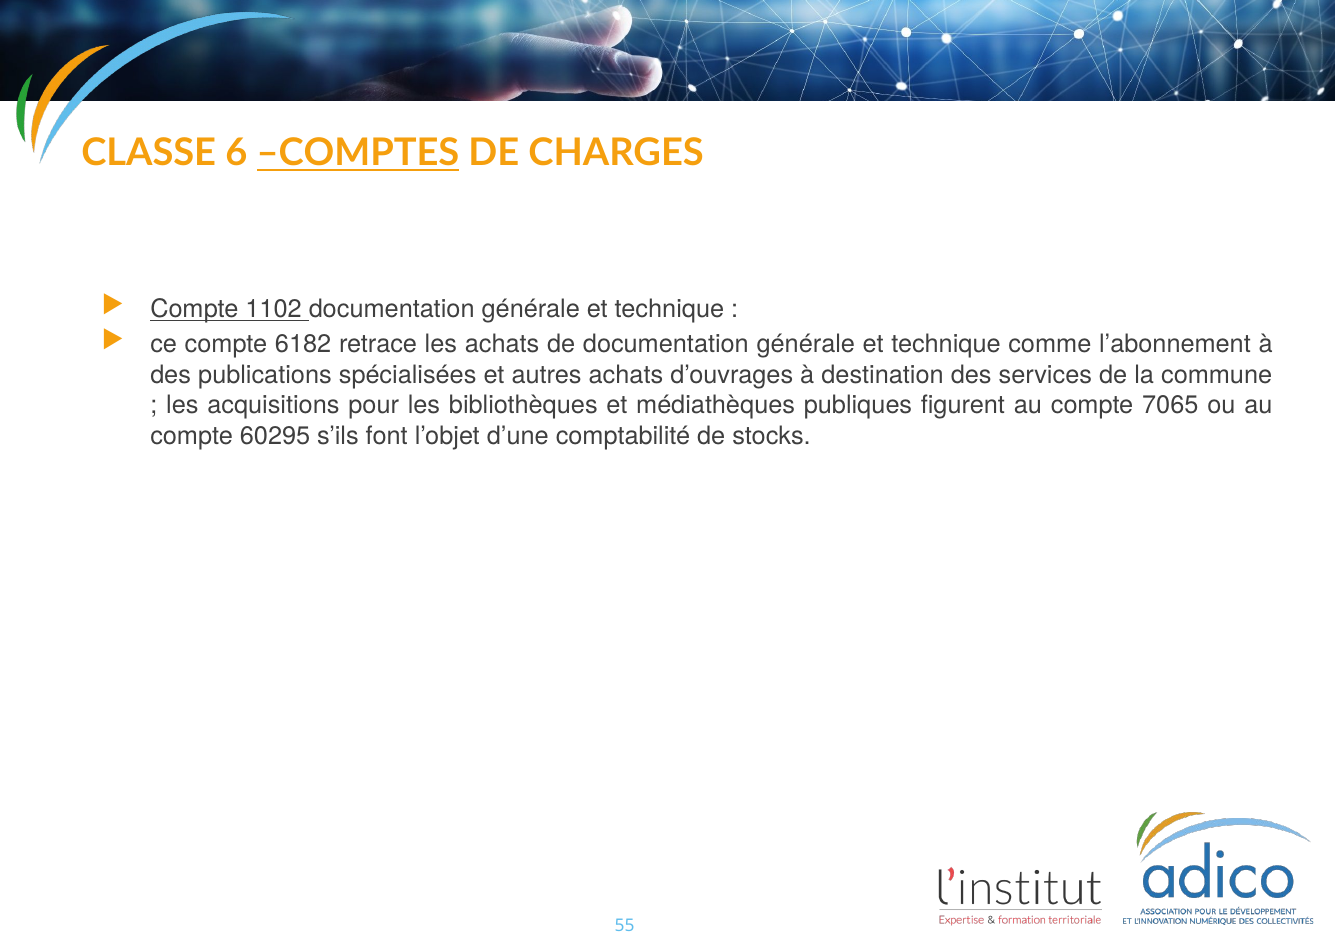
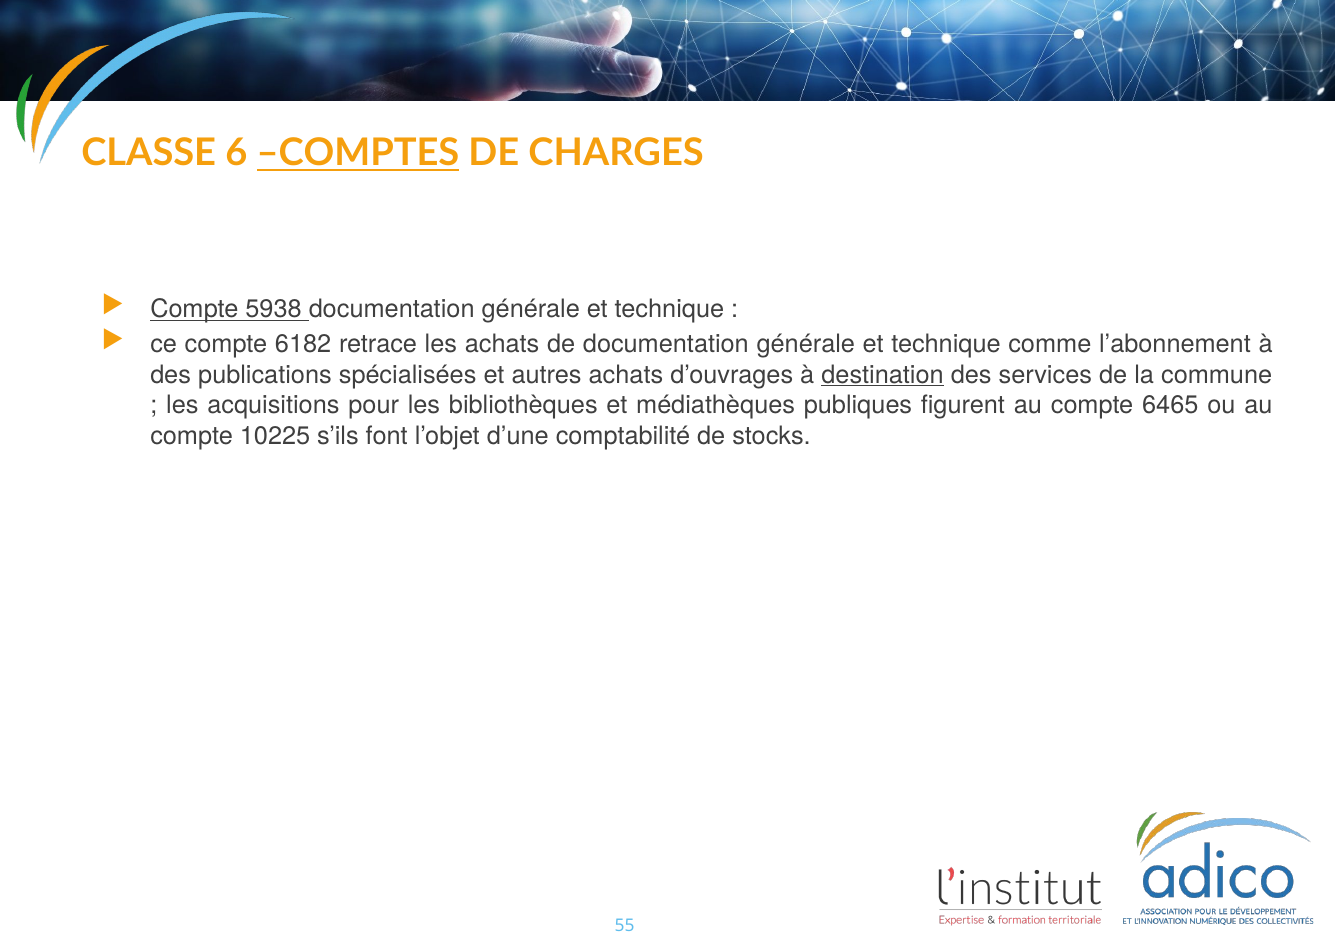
1102: 1102 -> 5938
destination underline: none -> present
7065: 7065 -> 6465
60295: 60295 -> 10225
